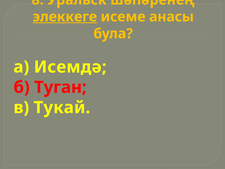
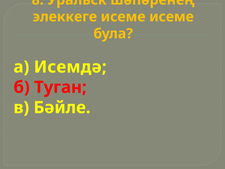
элеккеге underline: present -> none
исеме анасы: анасы -> исеме
Тукай: Тукай -> Бәйле
